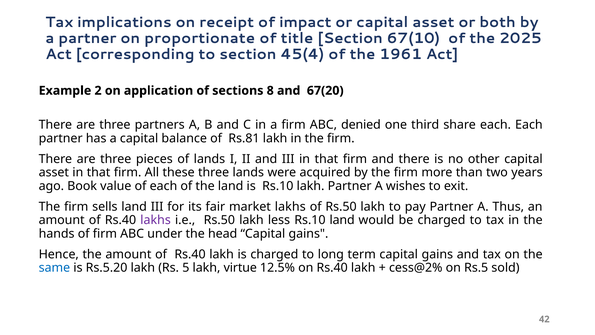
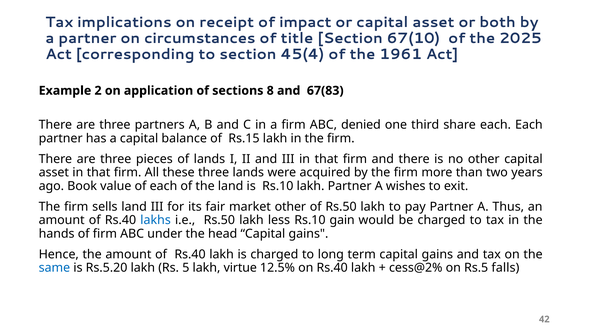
proportionate: proportionate -> circumstances
67(20: 67(20 -> 67(83
Rs.81: Rs.81 -> Rs.15
market lakhs: lakhs -> other
lakhs at (156, 220) colour: purple -> blue
Rs.10 land: land -> gain
sold: sold -> falls
